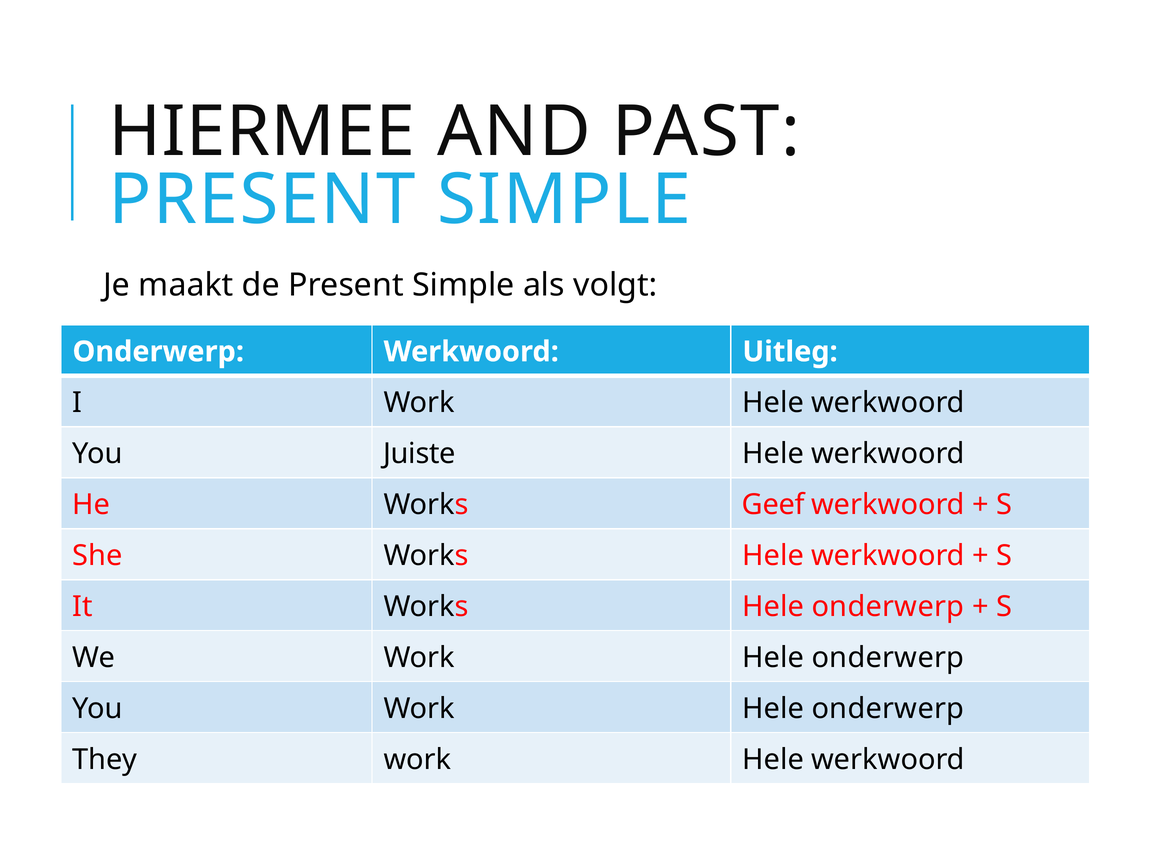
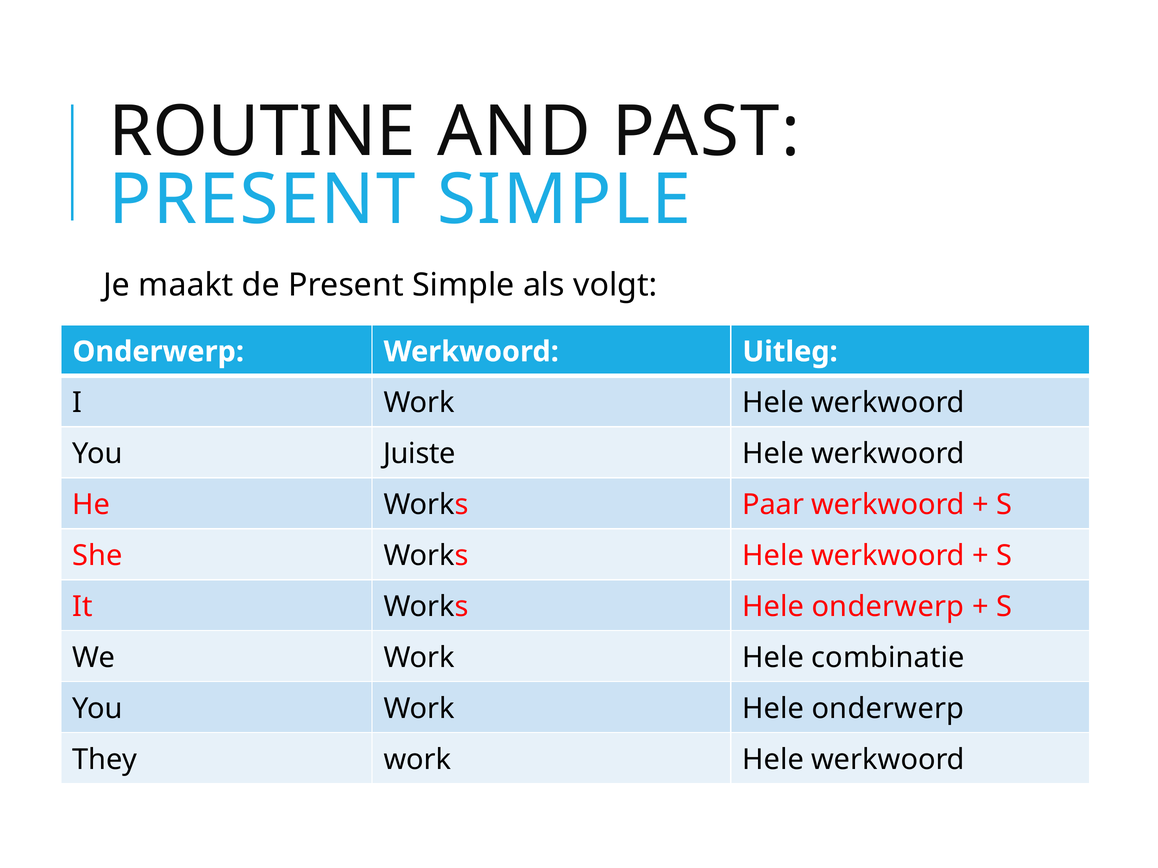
HIERMEE: HIERMEE -> ROUTINE
Geef: Geef -> Paar
We Work Hele onderwerp: onderwerp -> combinatie
